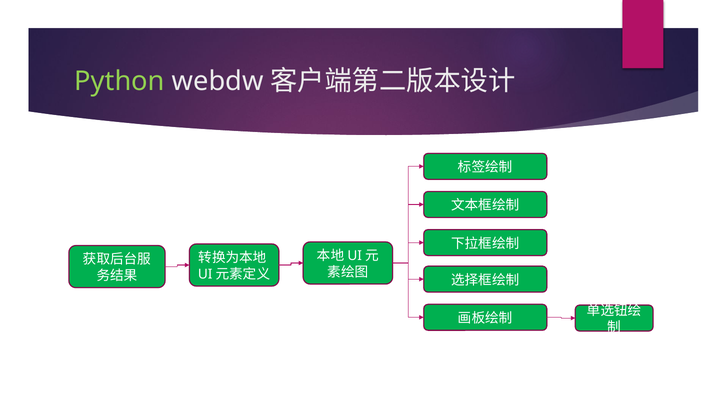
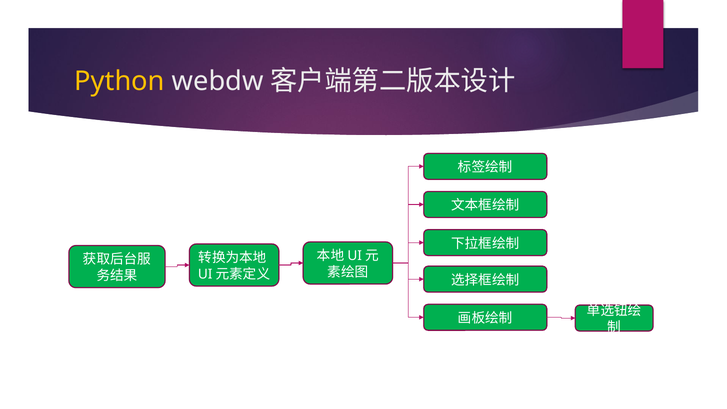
Python colour: light green -> yellow
